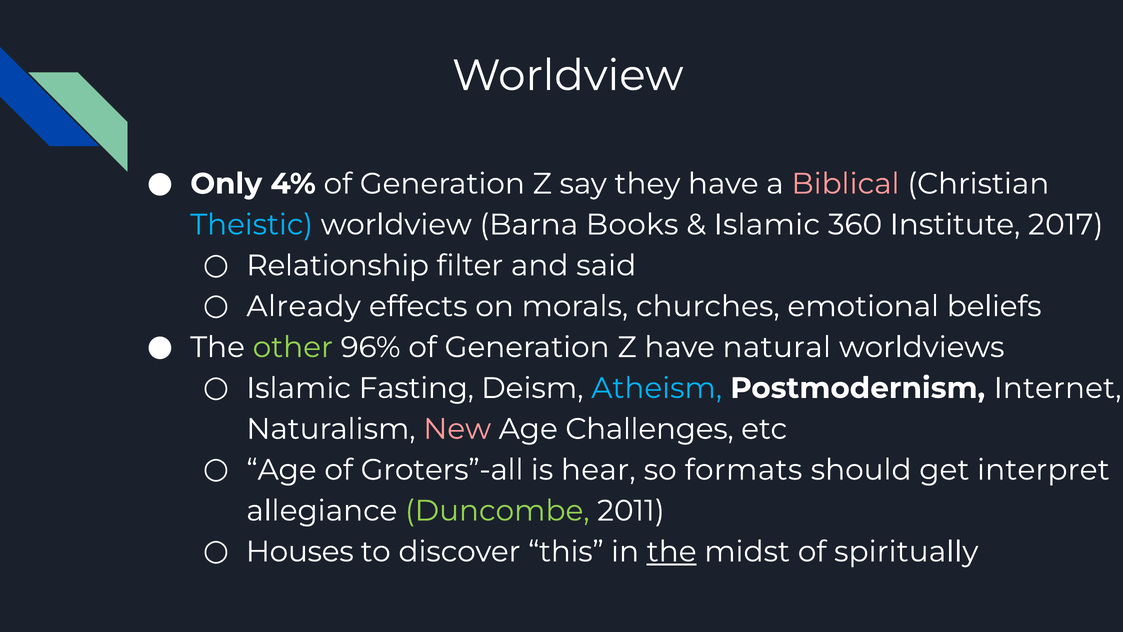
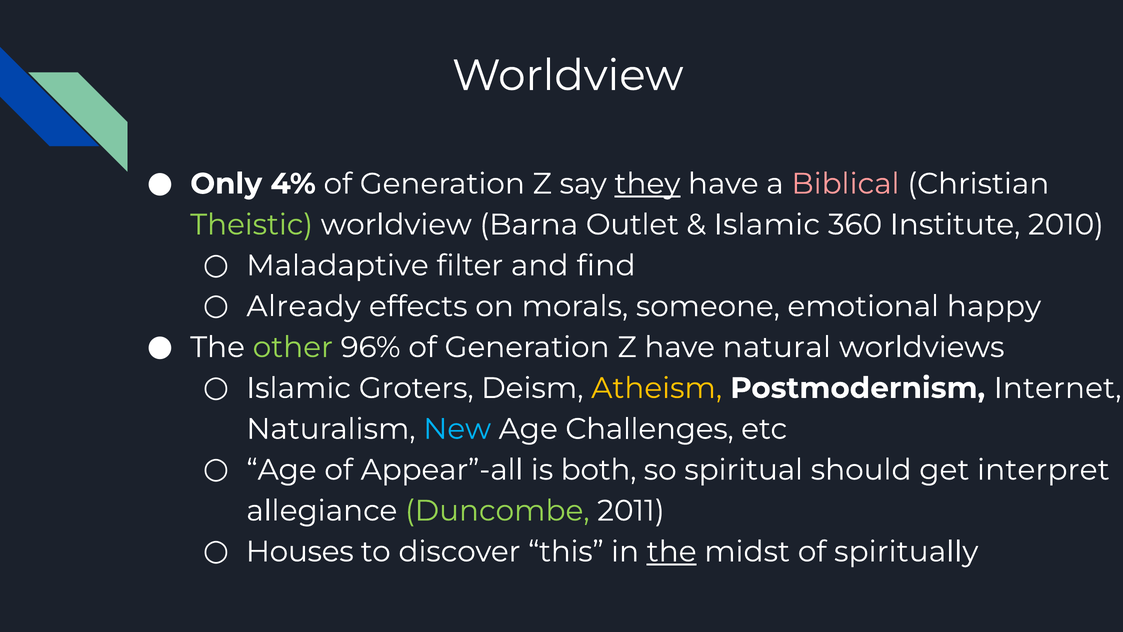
they underline: none -> present
Theistic colour: light blue -> light green
Books: Books -> Outlet
2017: 2017 -> 2010
Relationship: Relationship -> Maladaptive
said: said -> find
churches: churches -> someone
beliefs: beliefs -> happy
Fasting: Fasting -> Groters
Atheism colour: light blue -> yellow
New colour: pink -> light blue
Groters”-all: Groters”-all -> Appear”-all
hear: hear -> both
formats: formats -> spiritual
